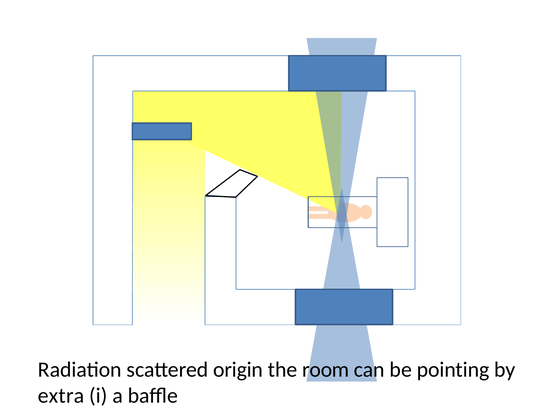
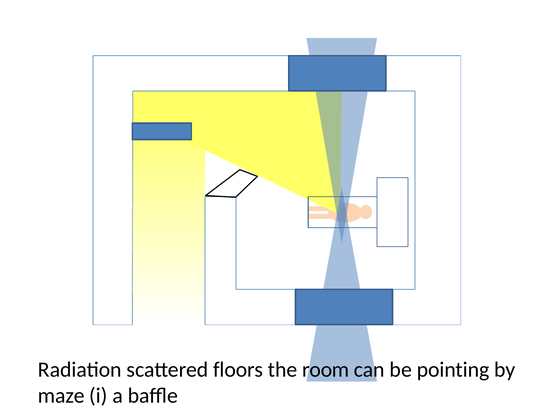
origin: origin -> floors
extra: extra -> maze
